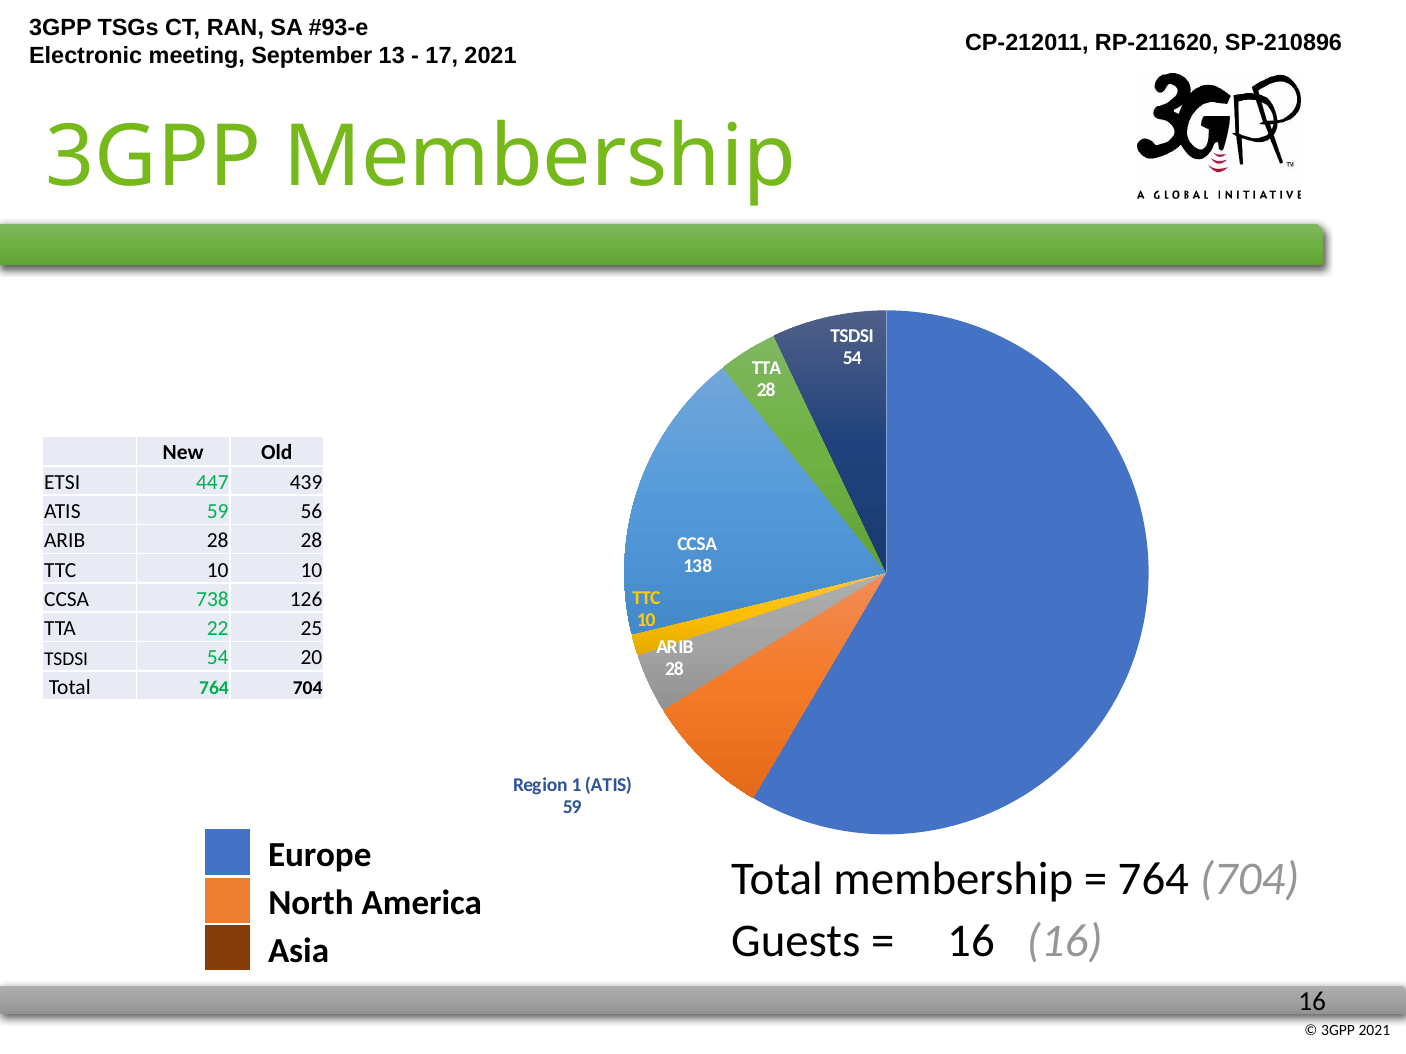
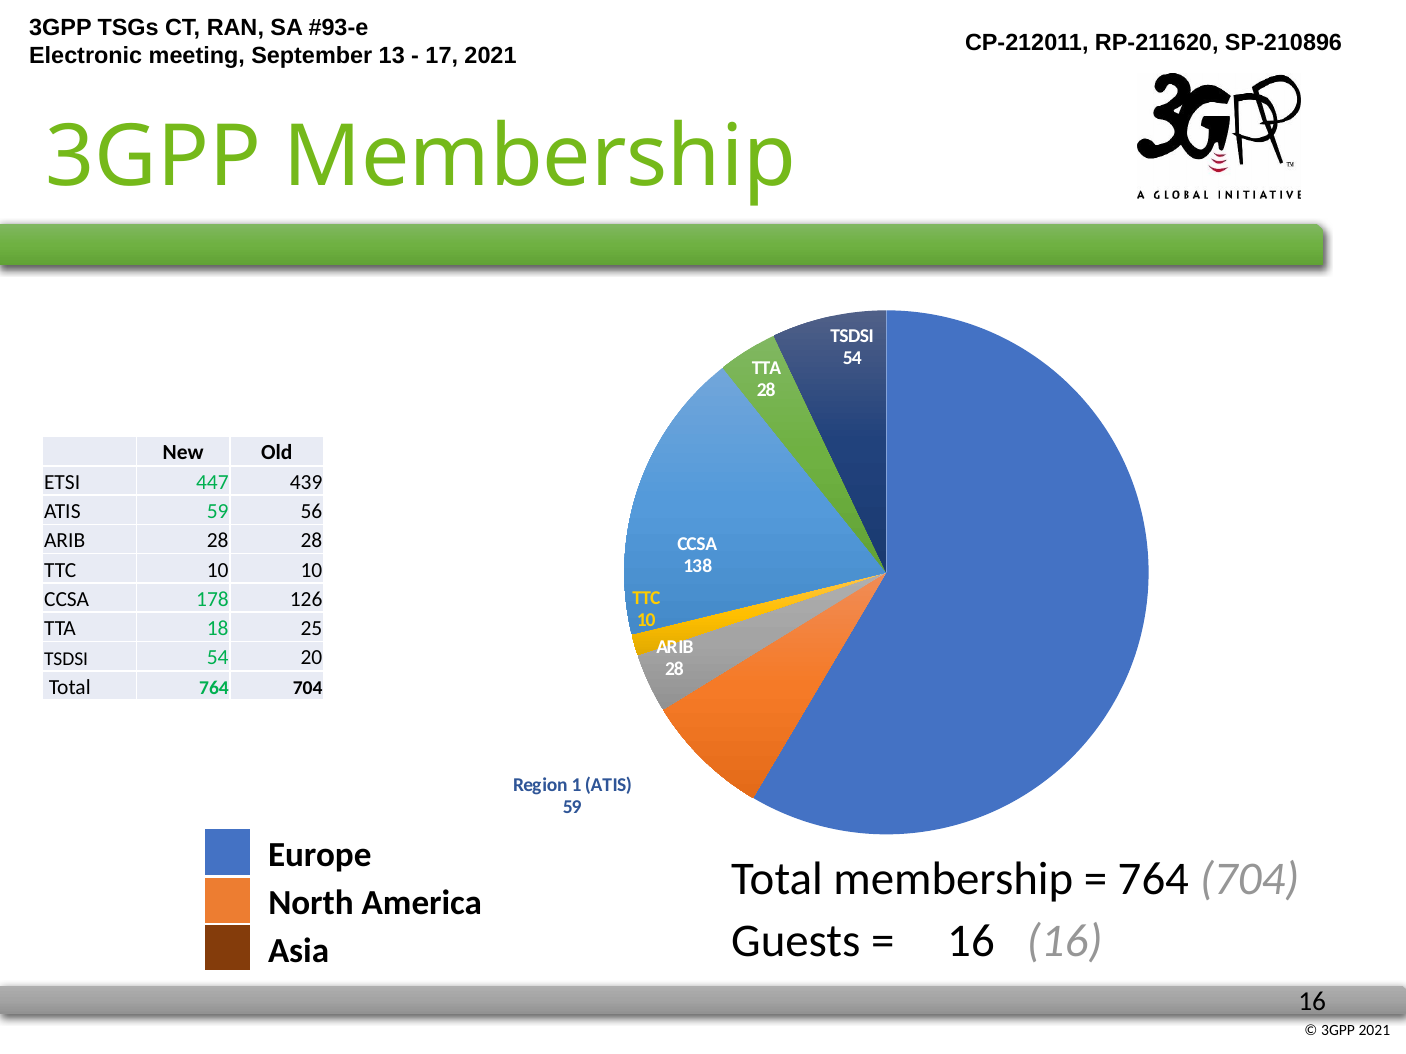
738: 738 -> 178
22: 22 -> 18
